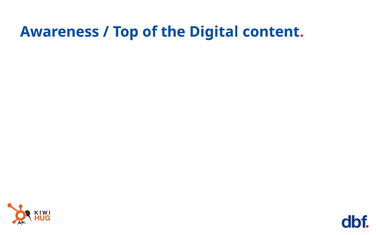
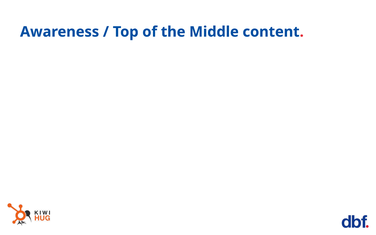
Digital: Digital -> Middle
